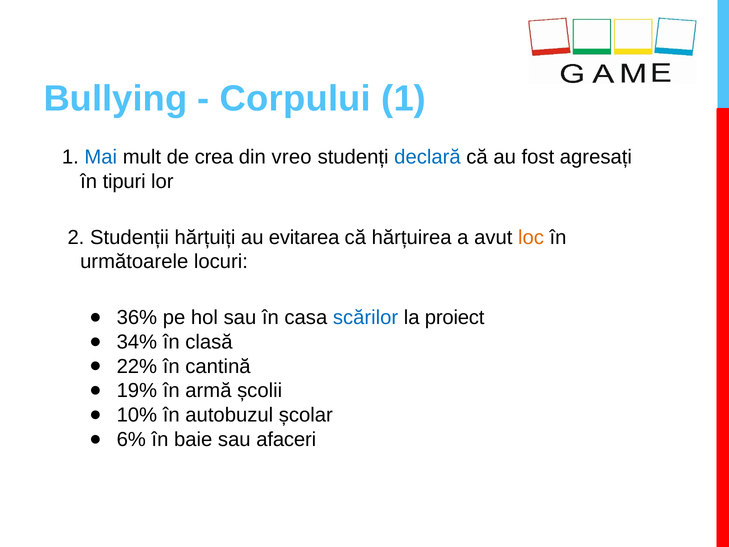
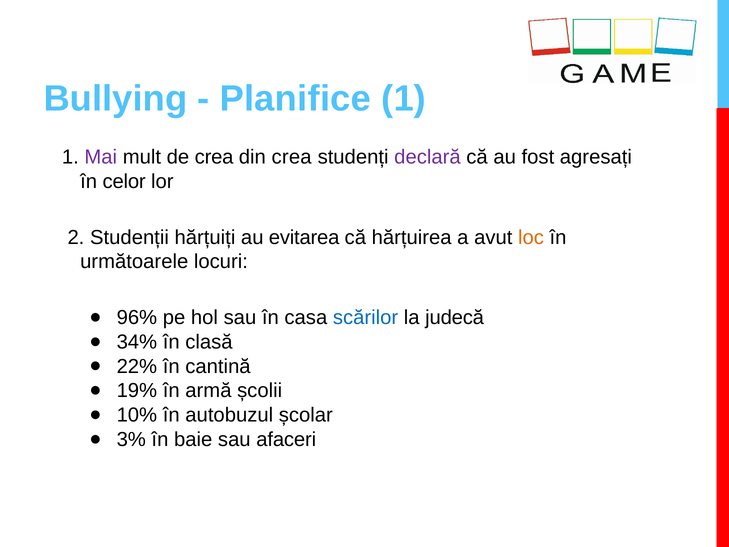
Corpului: Corpului -> Planifice
Mai colour: blue -> purple
din vreo: vreo -> crea
declară colour: blue -> purple
tipuri: tipuri -> celor
36%: 36% -> 96%
proiect: proiect -> judecă
6%: 6% -> 3%
